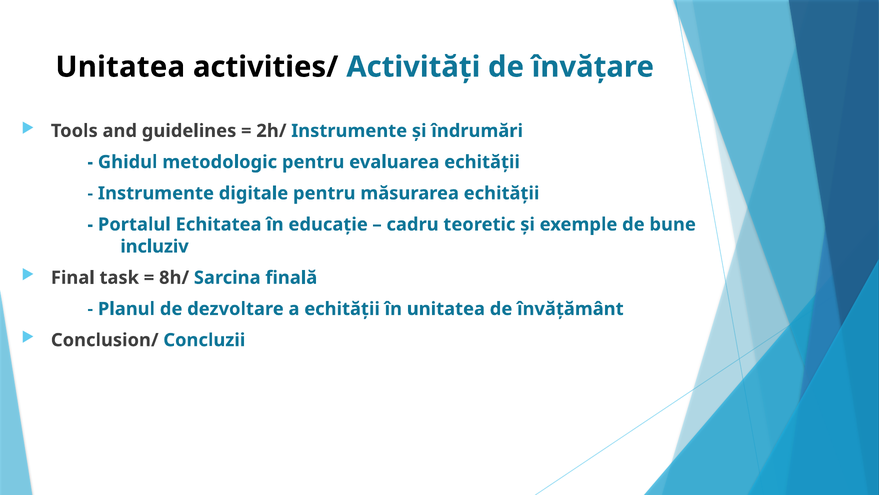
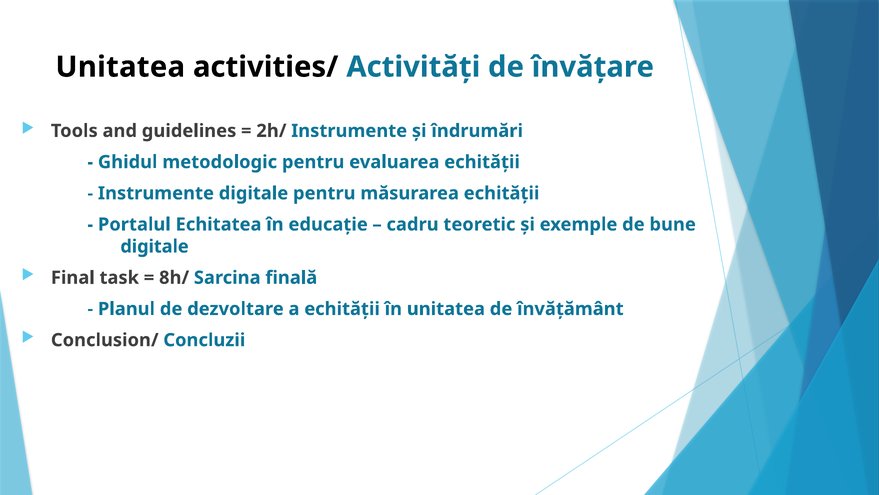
incluziv at (154, 246): incluziv -> digitale
